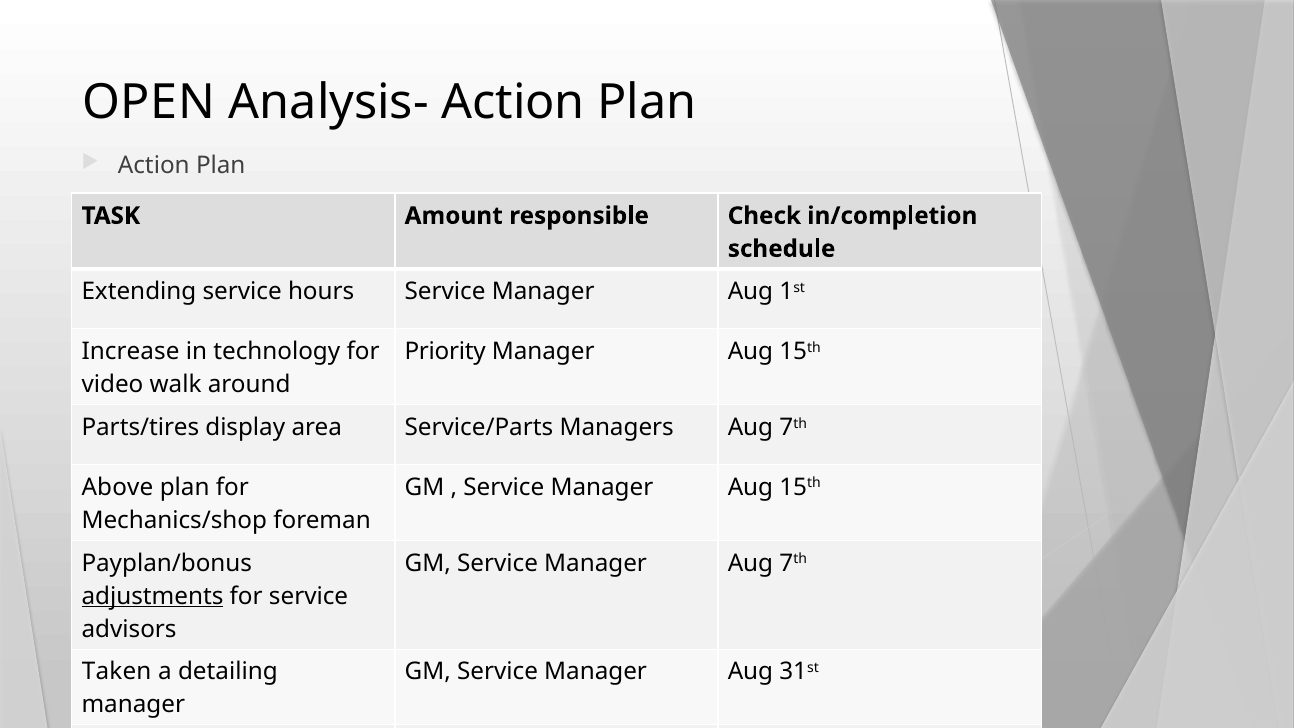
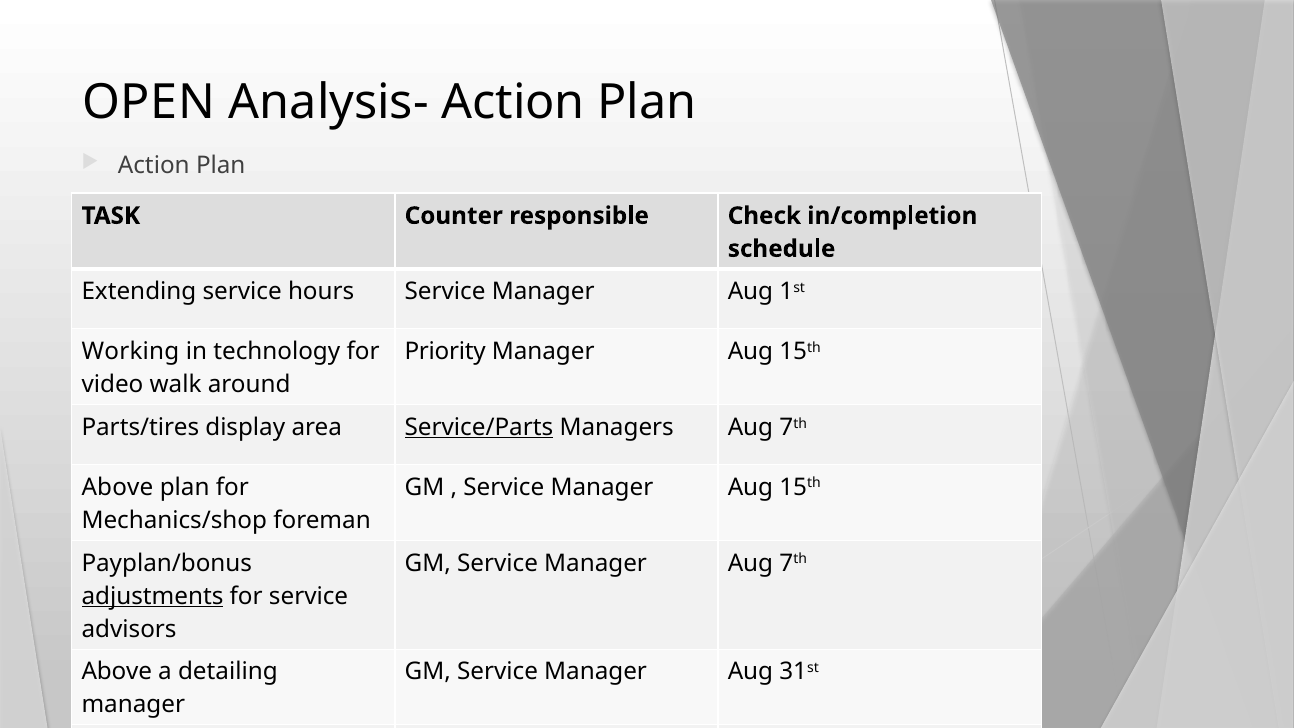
Amount: Amount -> Counter
Increase: Increase -> Working
Service/Parts underline: none -> present
Taken at (117, 672): Taken -> Above
